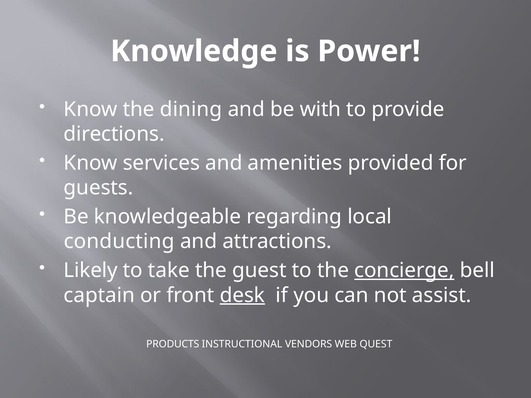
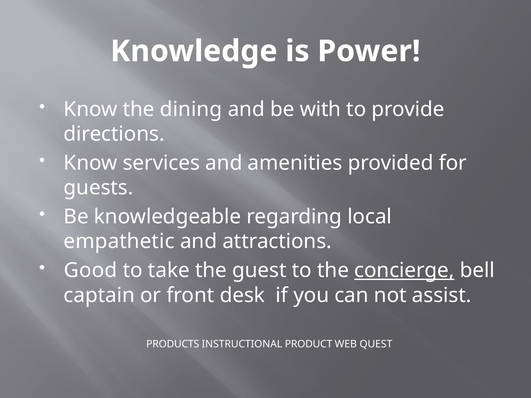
conducting: conducting -> empathetic
Likely: Likely -> Good
desk underline: present -> none
VENDORS: VENDORS -> PRODUCT
